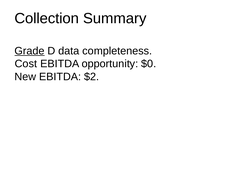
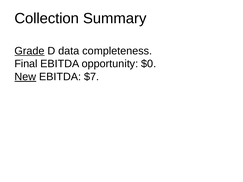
Cost: Cost -> Final
New underline: none -> present
$2: $2 -> $7
